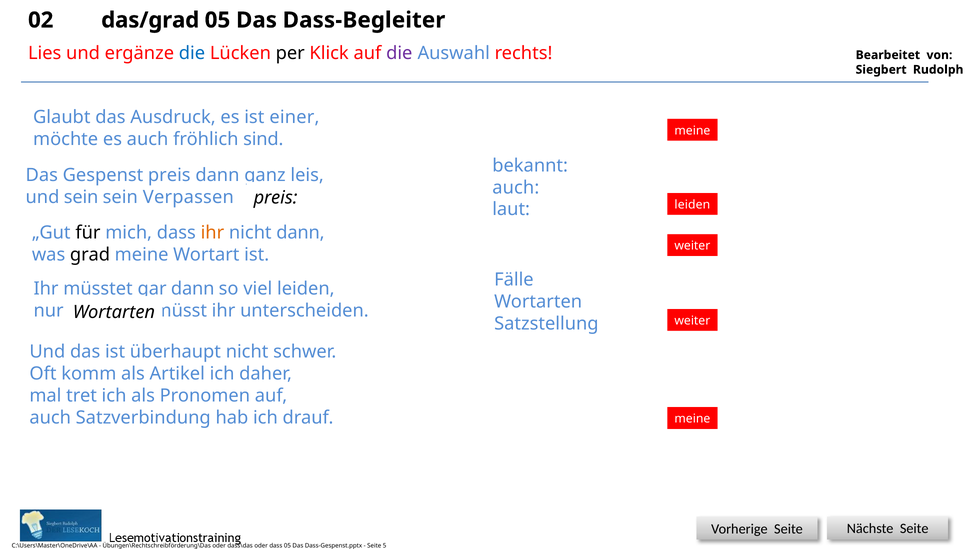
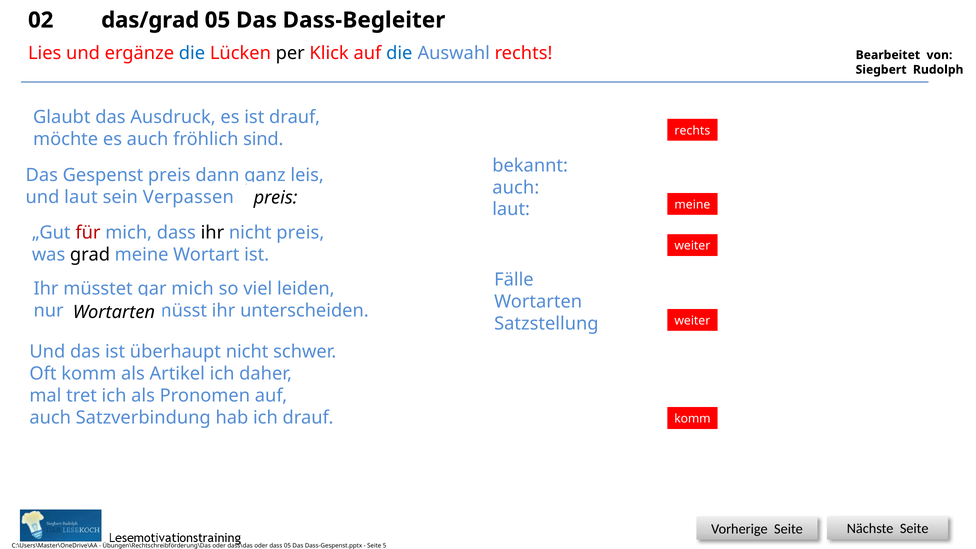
die at (399, 53) colour: purple -> blue
ist einer: einer -> drauf
meine at (692, 131): meine -> rechts
und sein: sein -> laut
leiden at (692, 205): leiden -> meine
für colour: black -> red
ihr at (212, 233) colour: orange -> black
nicht dann: dann -> preis
dann at (193, 289): dann -> mich
meine at (692, 419): meine -> komm
